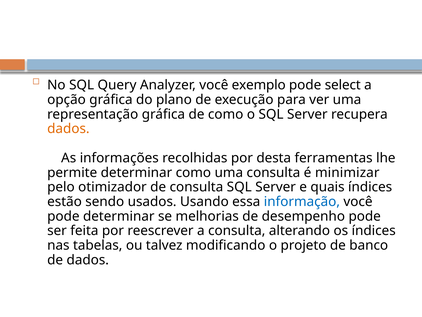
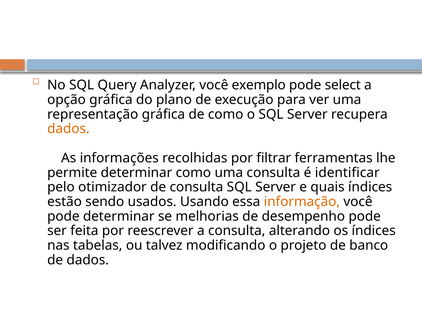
desta: desta -> filtrar
minimizar: minimizar -> identificar
informação colour: blue -> orange
